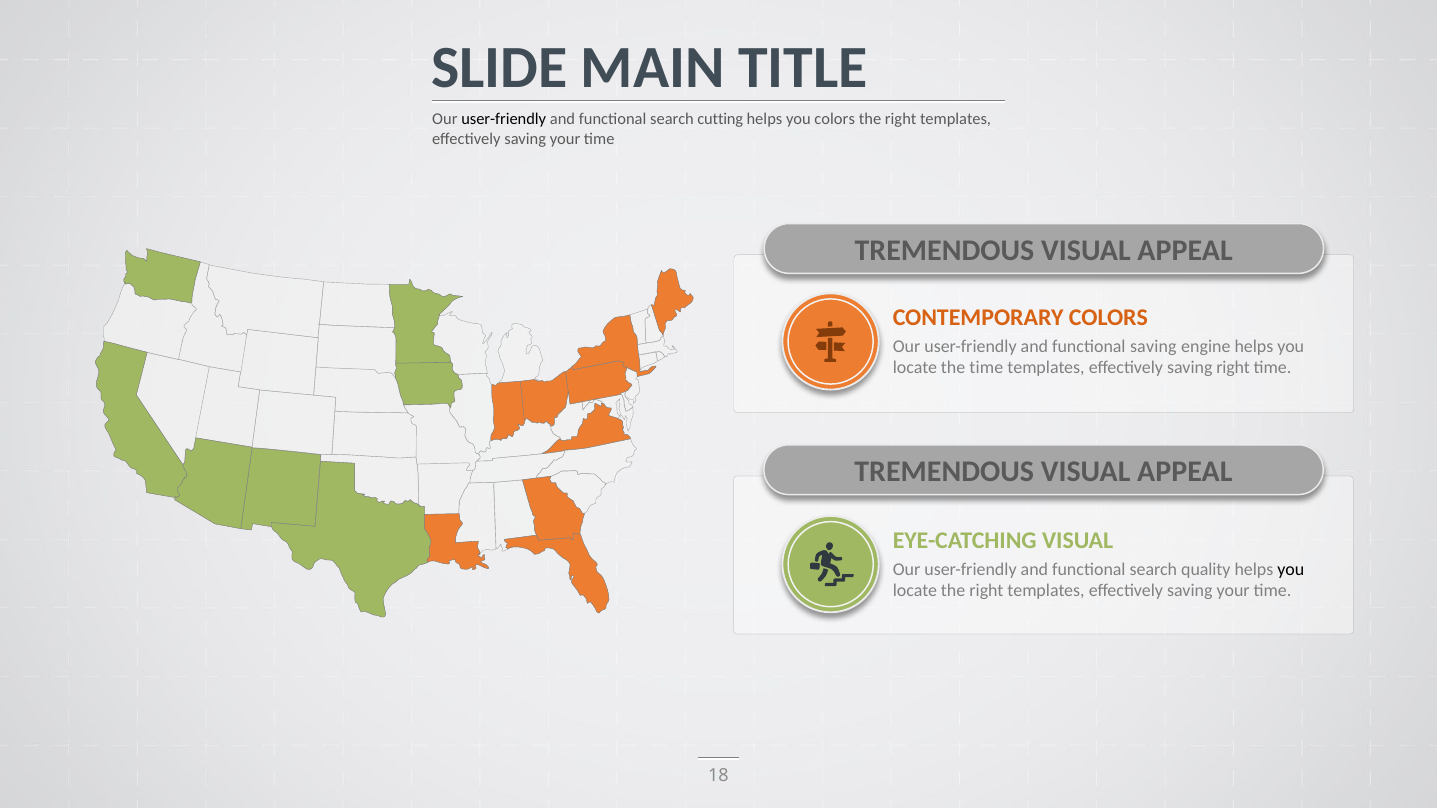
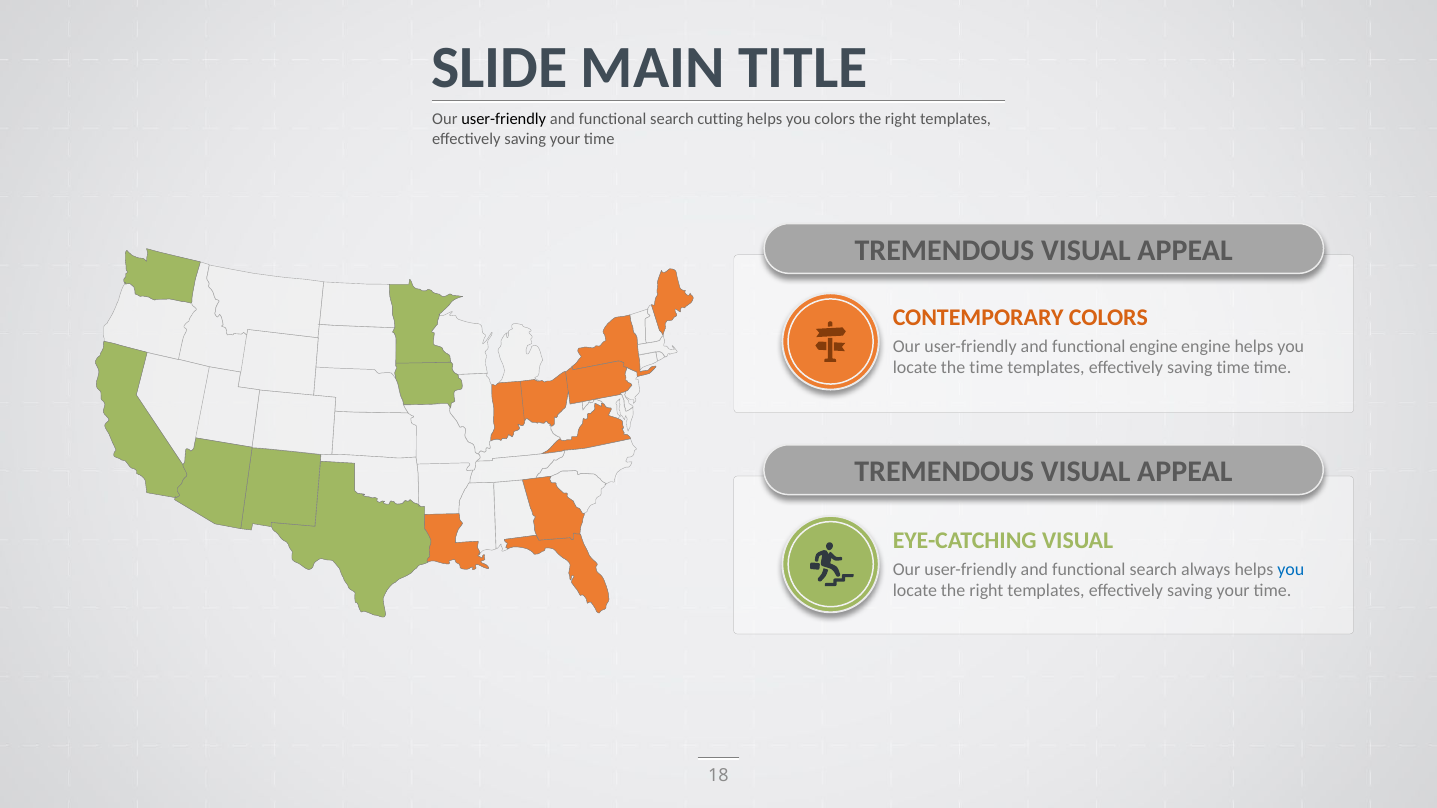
functional saving: saving -> engine
saving right: right -> time
quality: quality -> always
you at (1291, 569) colour: black -> blue
